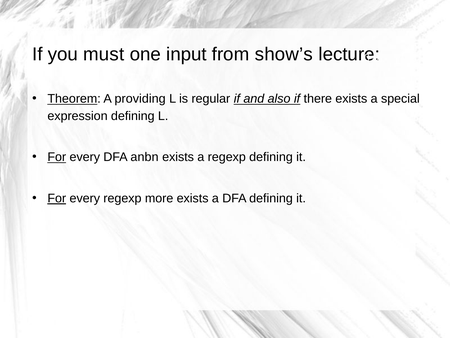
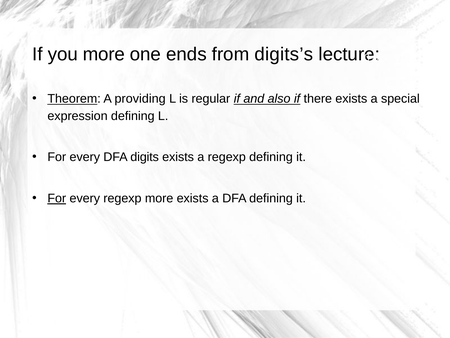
you must: must -> more
input: input -> ends
show’s: show’s -> digits’s
For at (57, 157) underline: present -> none
anbn: anbn -> digits
